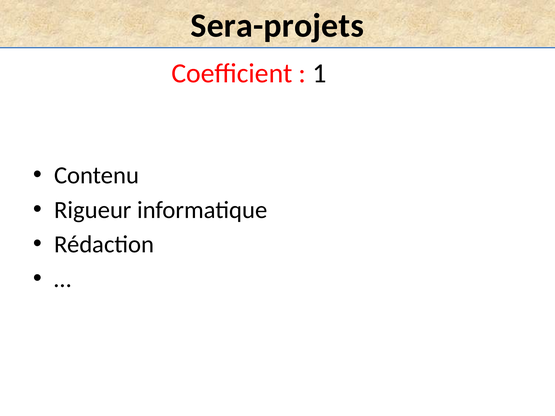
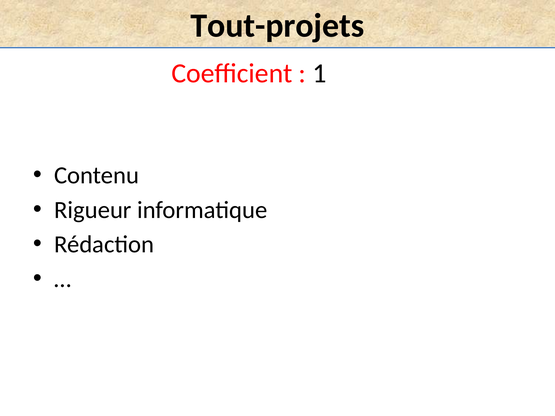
Sera-projets: Sera-projets -> Tout-projets
